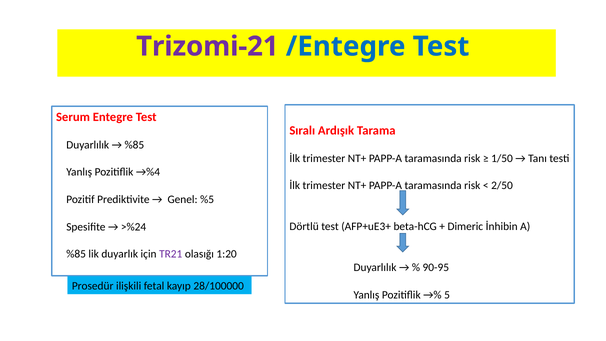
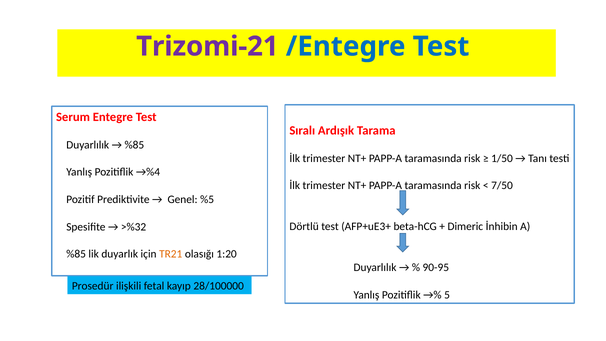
2/50: 2/50 -> 7/50
>%24: >%24 -> >%32
TR21 colour: purple -> orange
